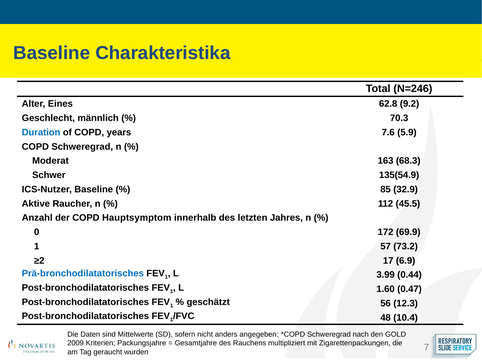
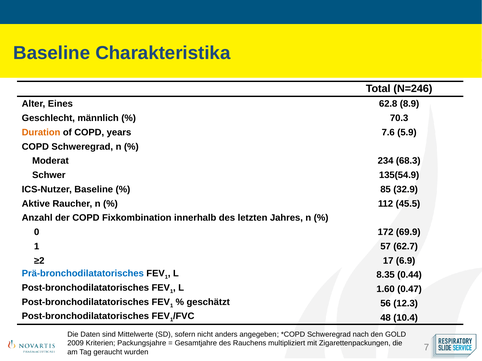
9.2: 9.2 -> 8.9
Duration colour: blue -> orange
163: 163 -> 234
Hauptsymptom: Hauptsymptom -> Fixkombination
73.2: 73.2 -> 62.7
3.99: 3.99 -> 8.35
